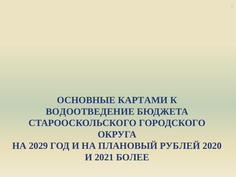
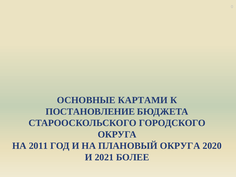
ВОДООТВЕДЕНИЕ: ВОДООТВЕДЕНИЕ -> ПОСТАНОВЛЕНИЕ
2029: 2029 -> 2011
ПЛАНОВЫЙ РУБЛЕЙ: РУБЛЕЙ -> ОКРУГА
